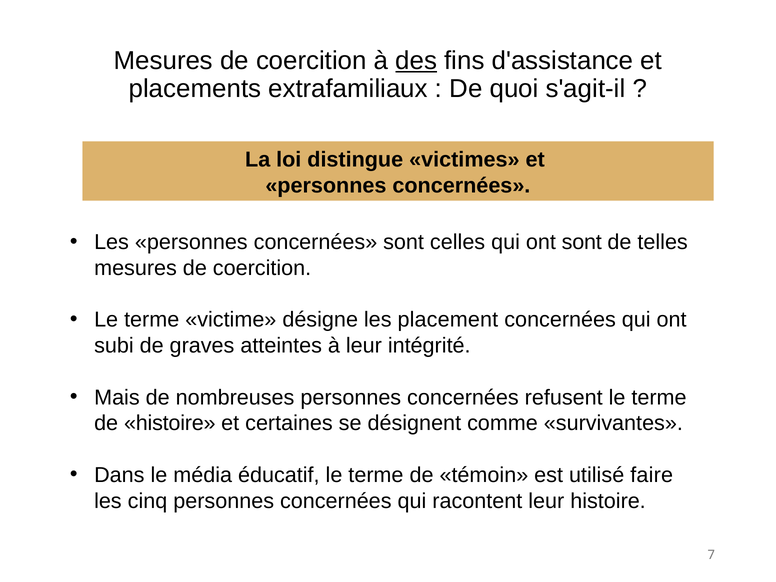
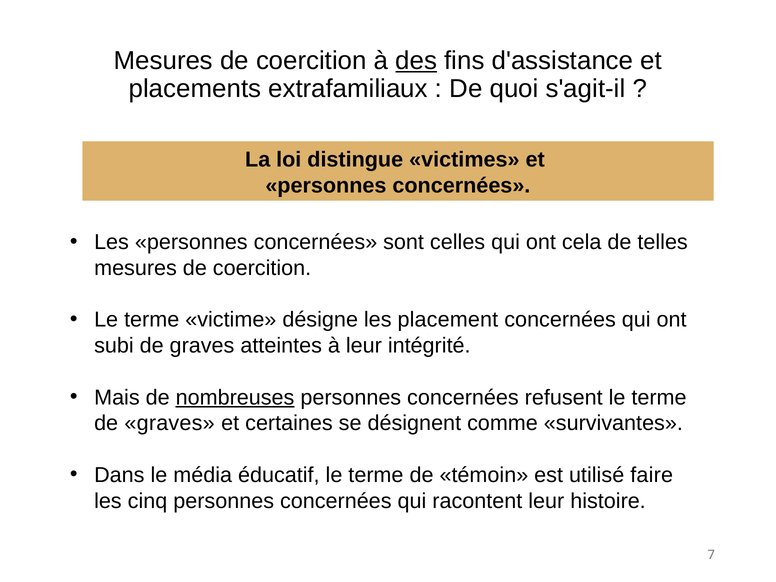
ont sont: sont -> cela
nombreuses underline: none -> present
histoire at (170, 423): histoire -> graves
